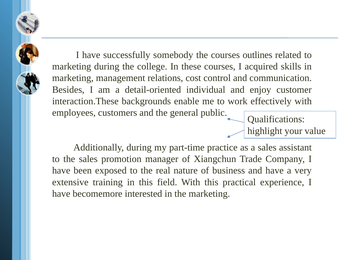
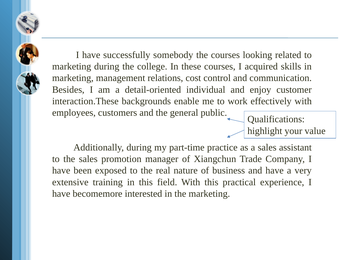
outlines: outlines -> looking
